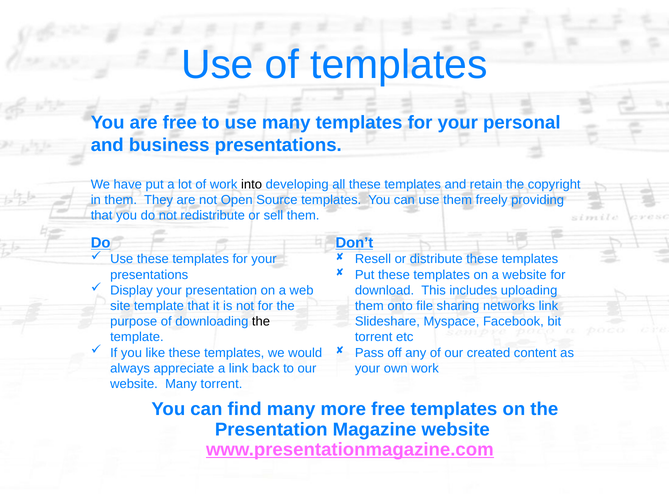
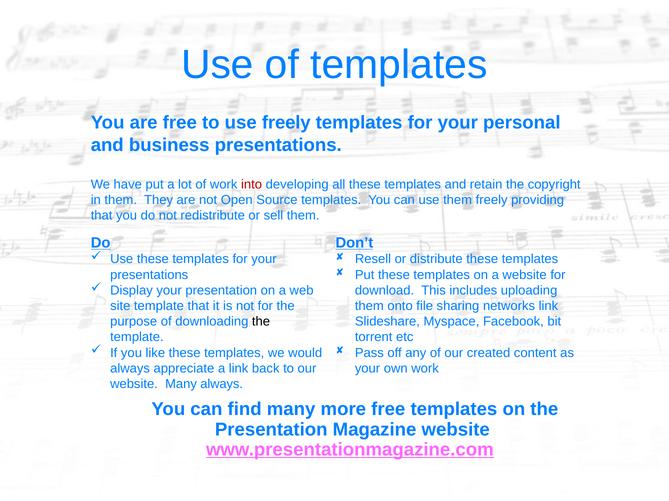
use many: many -> freely
into colour: black -> red
Many torrent: torrent -> always
